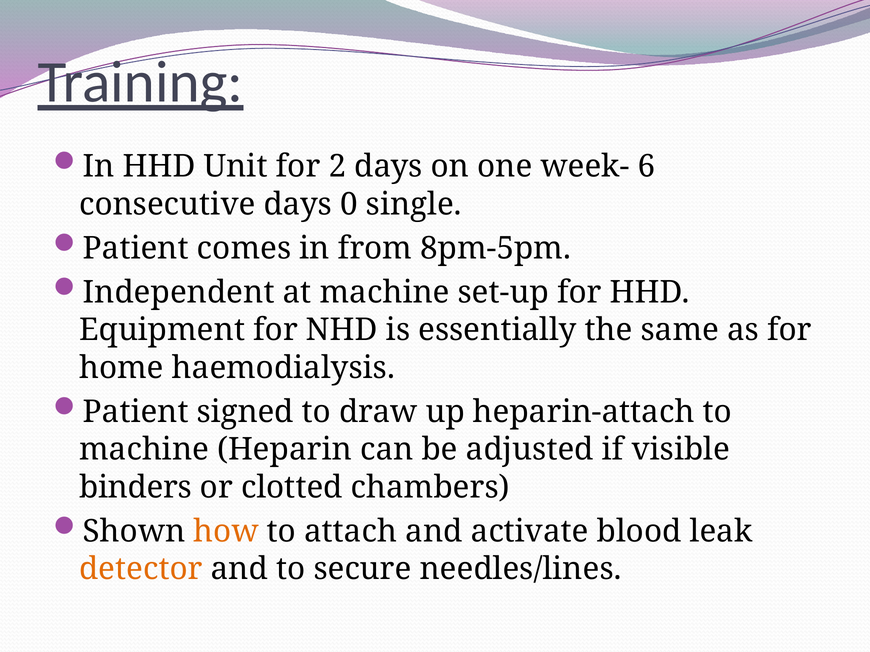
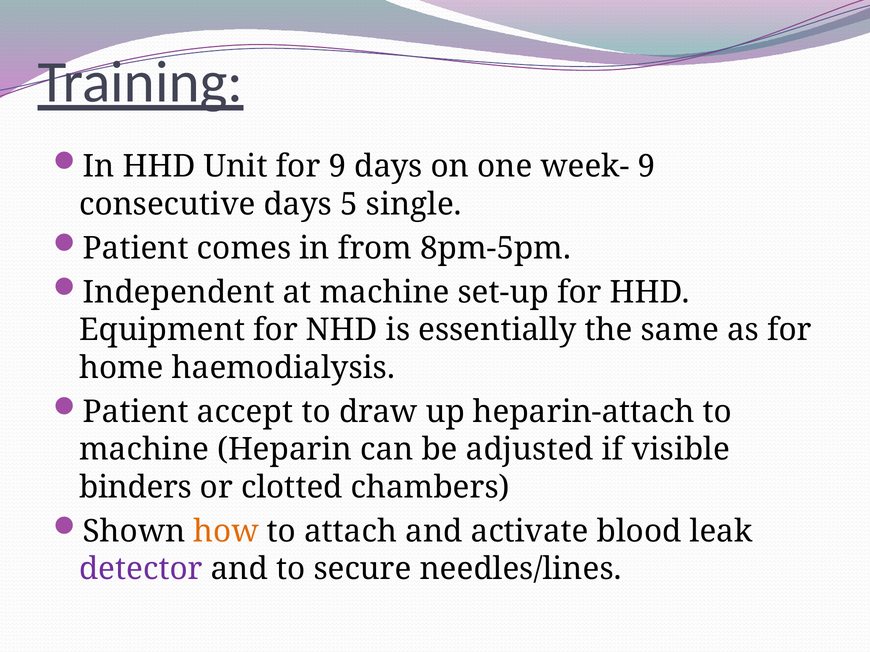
for 2: 2 -> 9
week- 6: 6 -> 9
0: 0 -> 5
signed: signed -> accept
detector colour: orange -> purple
